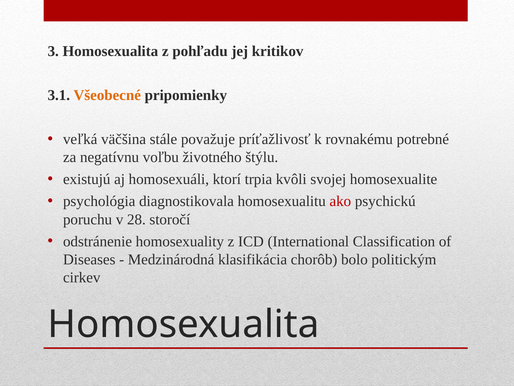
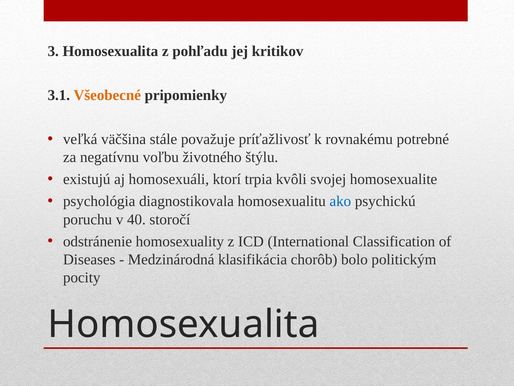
ako colour: red -> blue
28: 28 -> 40
cirkev: cirkev -> pocity
